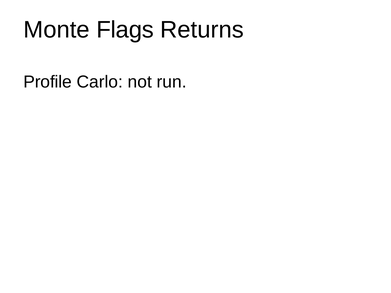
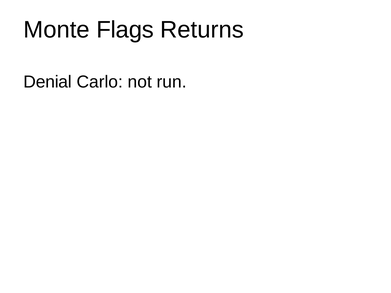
Profile: Profile -> Denial
